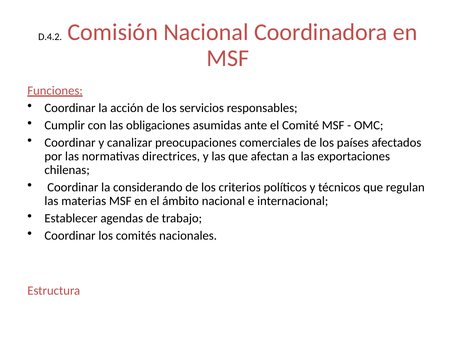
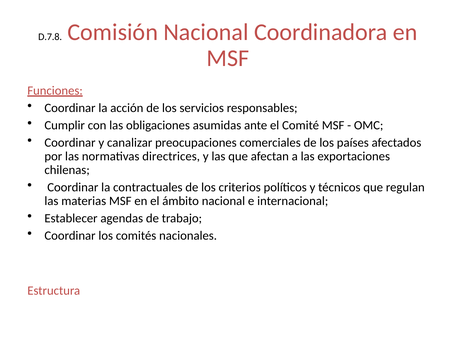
D.4.2: D.4.2 -> D.7.8
considerando: considerando -> contractuales
